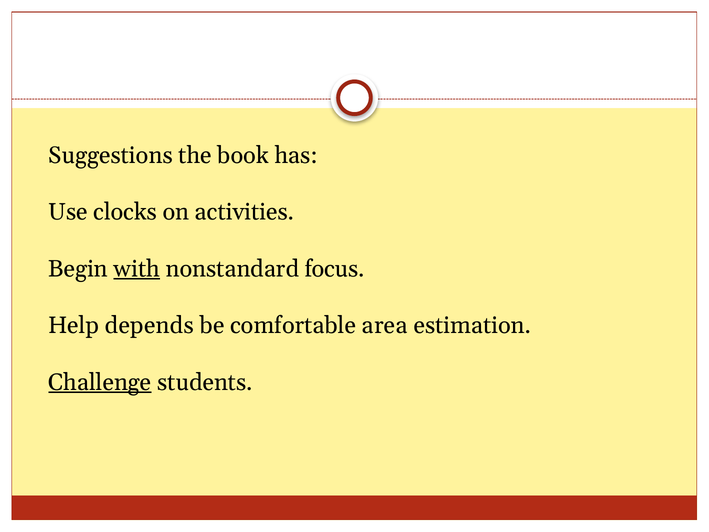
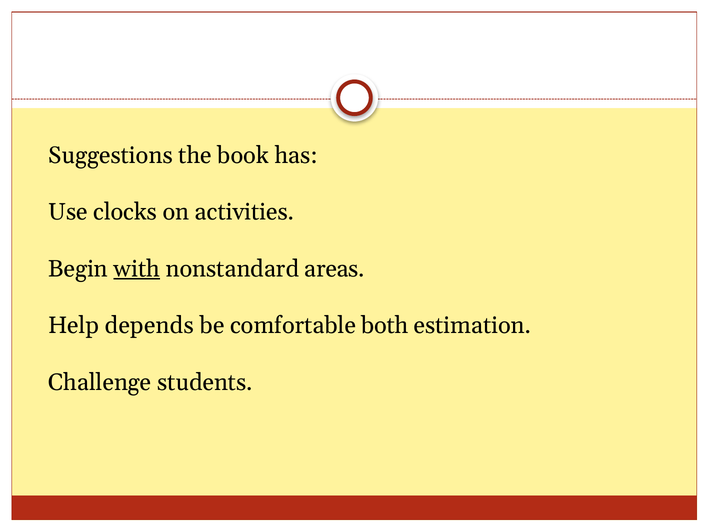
focus: focus -> areas
area: area -> both
Challenge underline: present -> none
